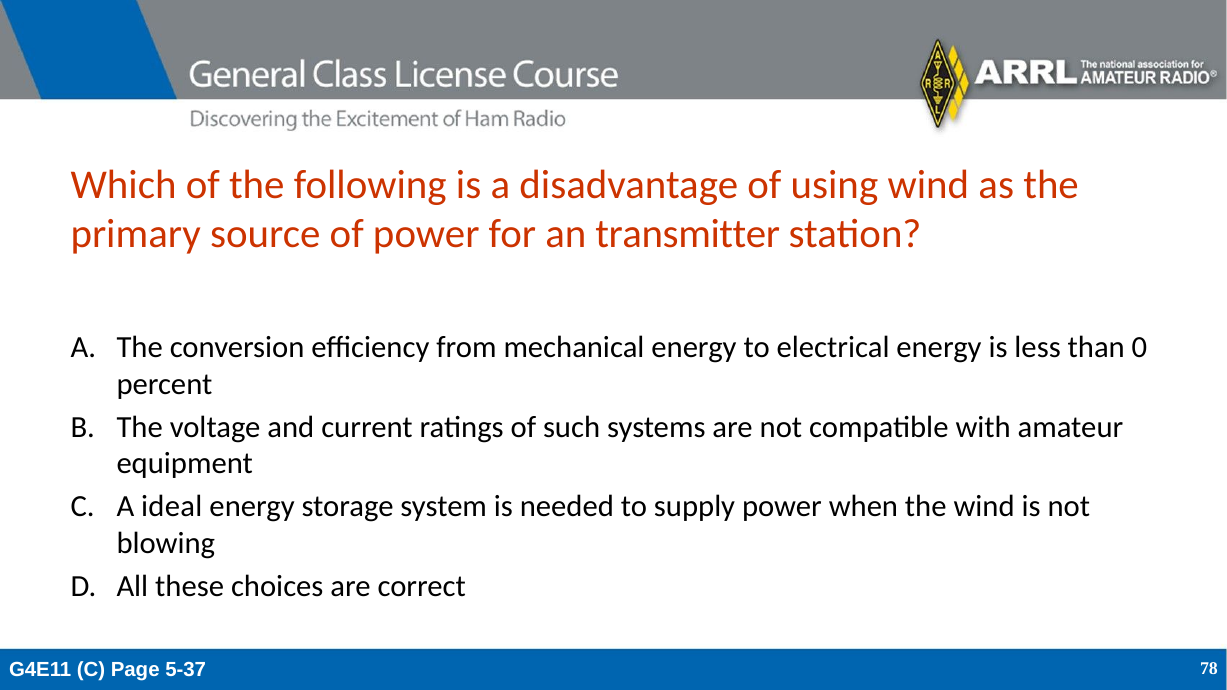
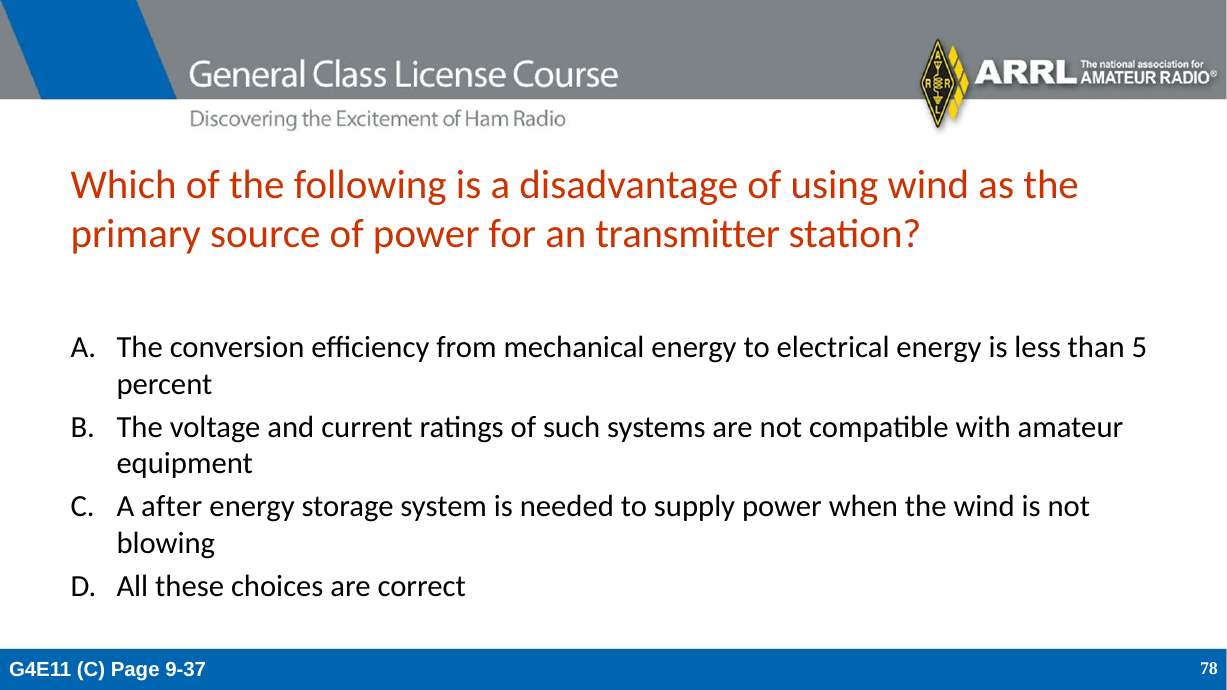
0: 0 -> 5
ideal: ideal -> after
5-37: 5-37 -> 9-37
